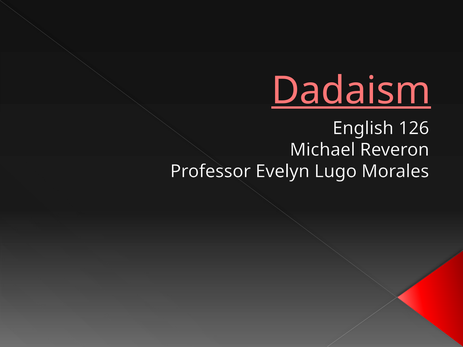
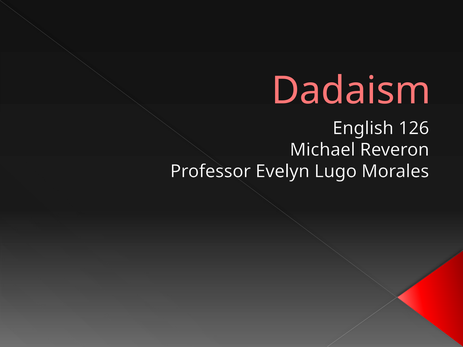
Dadaism underline: present -> none
